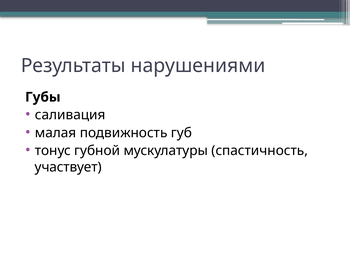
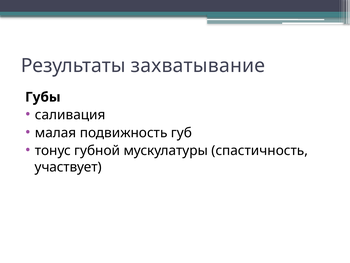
нарушениями: нарушениями -> захватывание
